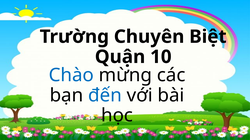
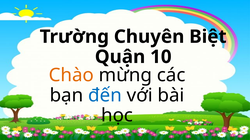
Chào colour: blue -> orange
